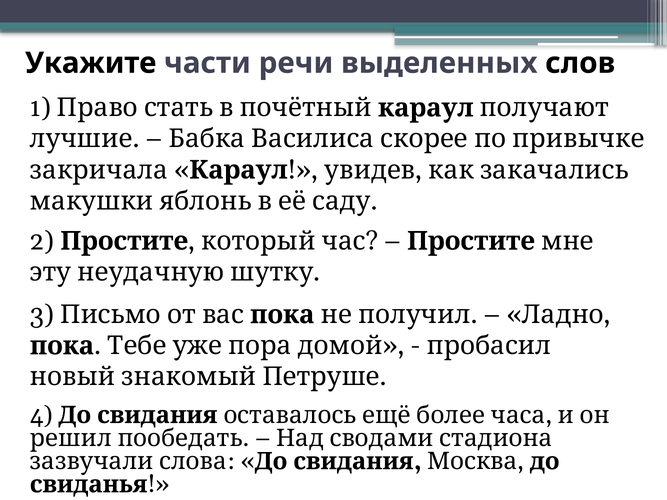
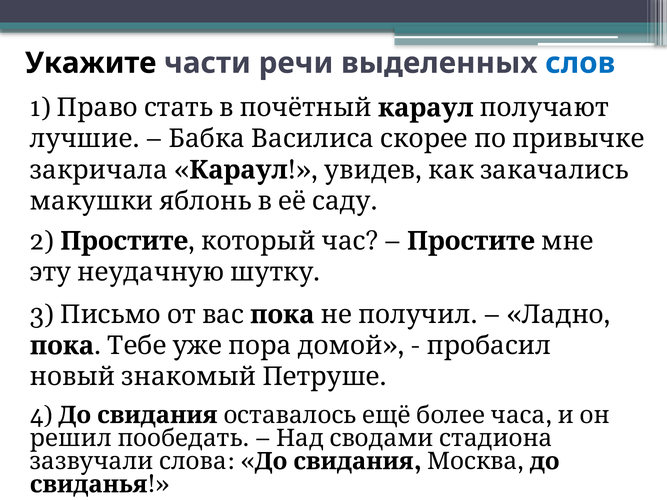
слов colour: black -> blue
